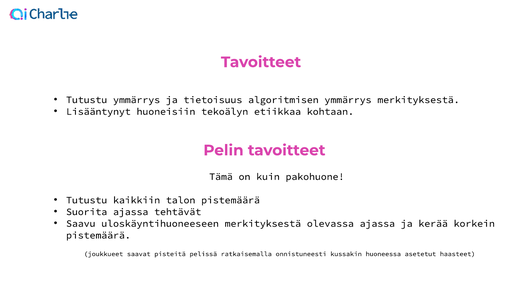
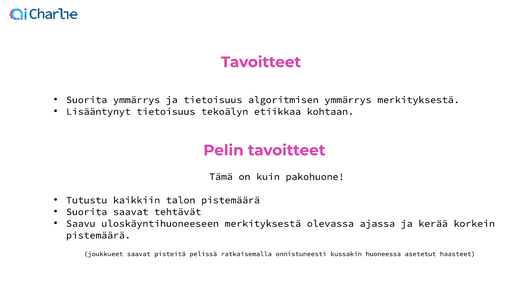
Tutustu at (87, 100): Tutustu -> Suorita
Lisääntynyt huoneisiin: huoneisiin -> tietoisuus
Suorita ajassa: ajassa -> saavat
